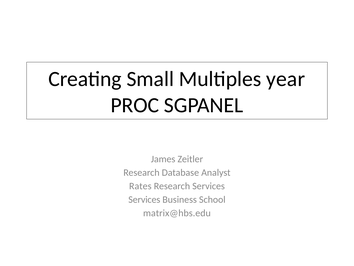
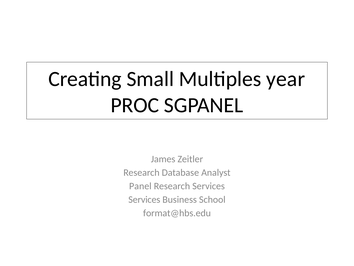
Rates: Rates -> Panel
matrix@hbs.edu: matrix@hbs.edu -> format@hbs.edu
